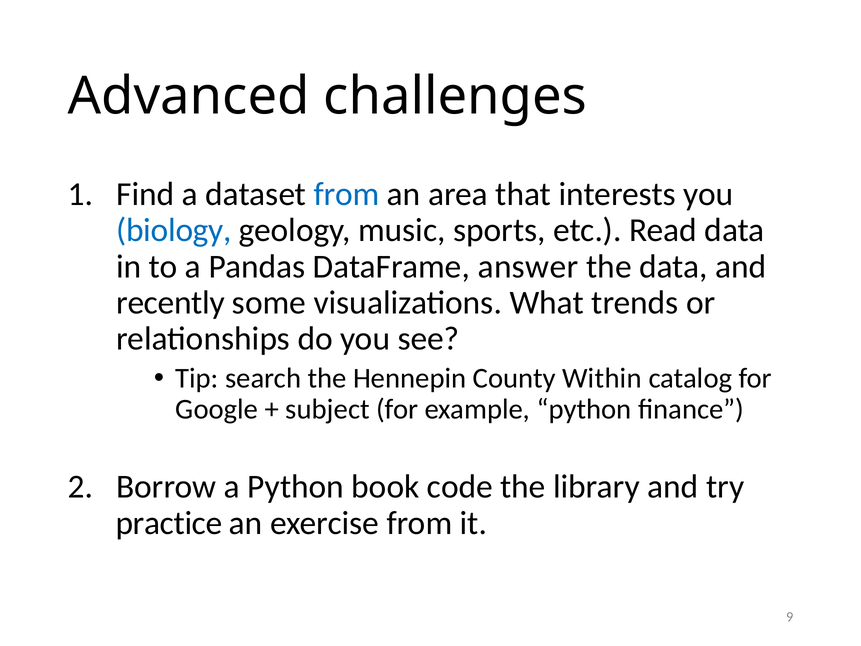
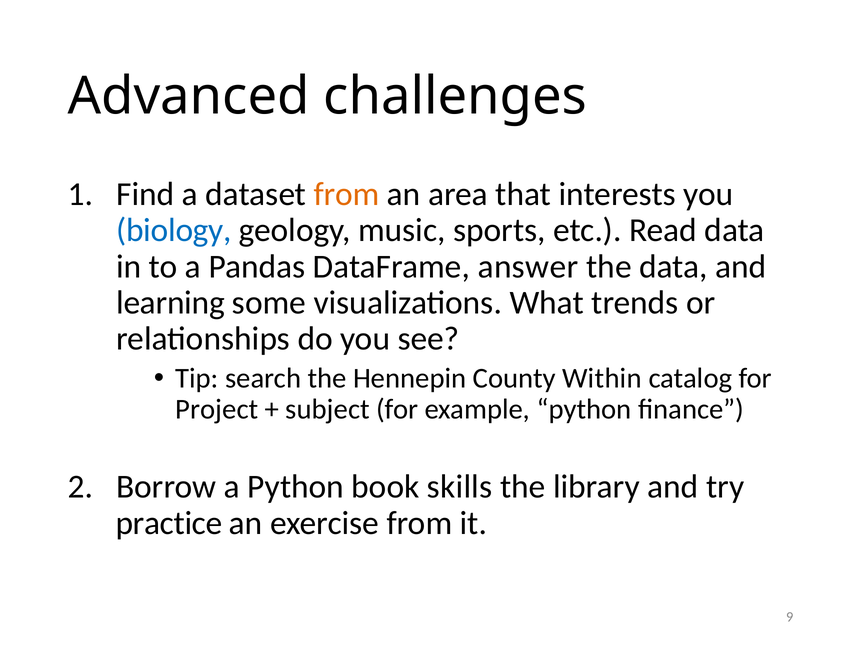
from at (347, 194) colour: blue -> orange
recently: recently -> learning
Google: Google -> Project
code: code -> skills
